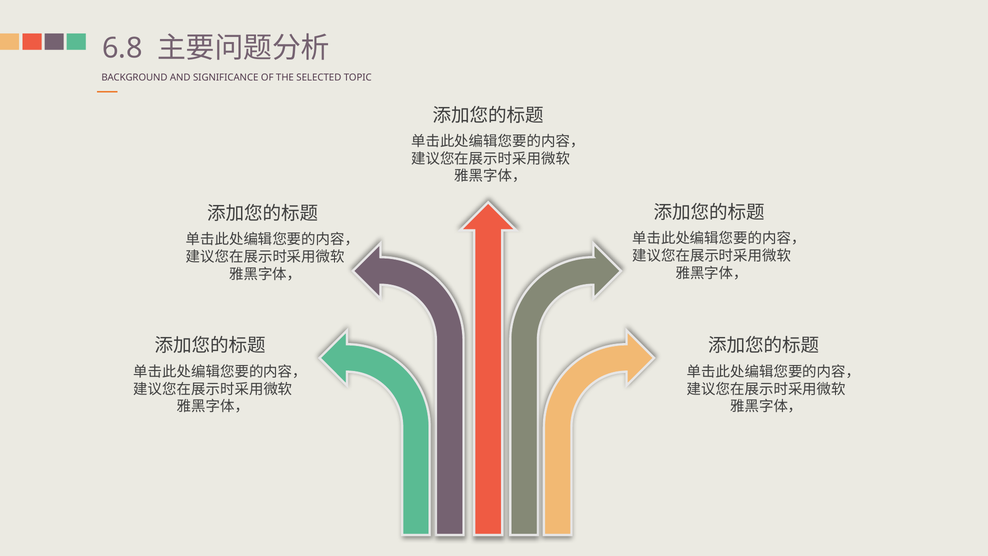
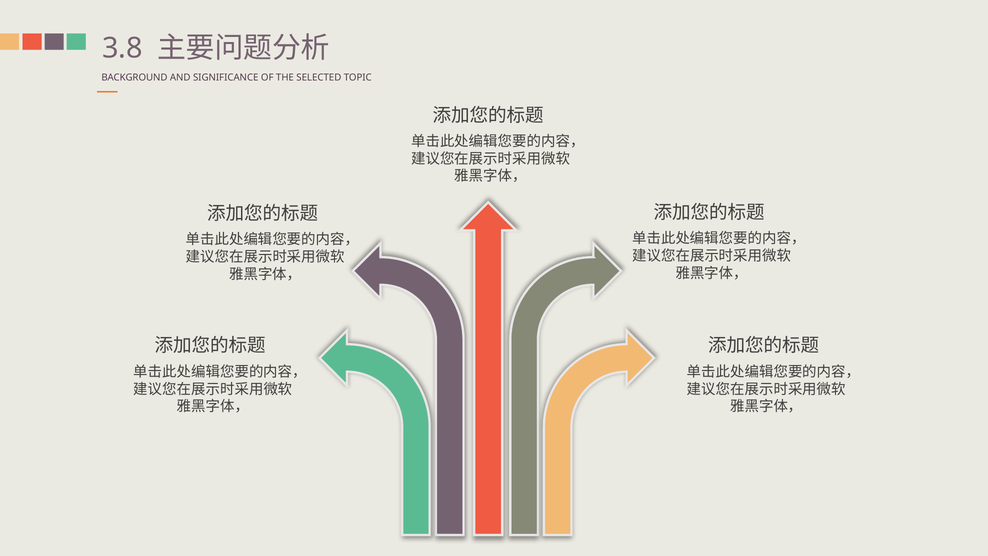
6.8: 6.8 -> 3.8
